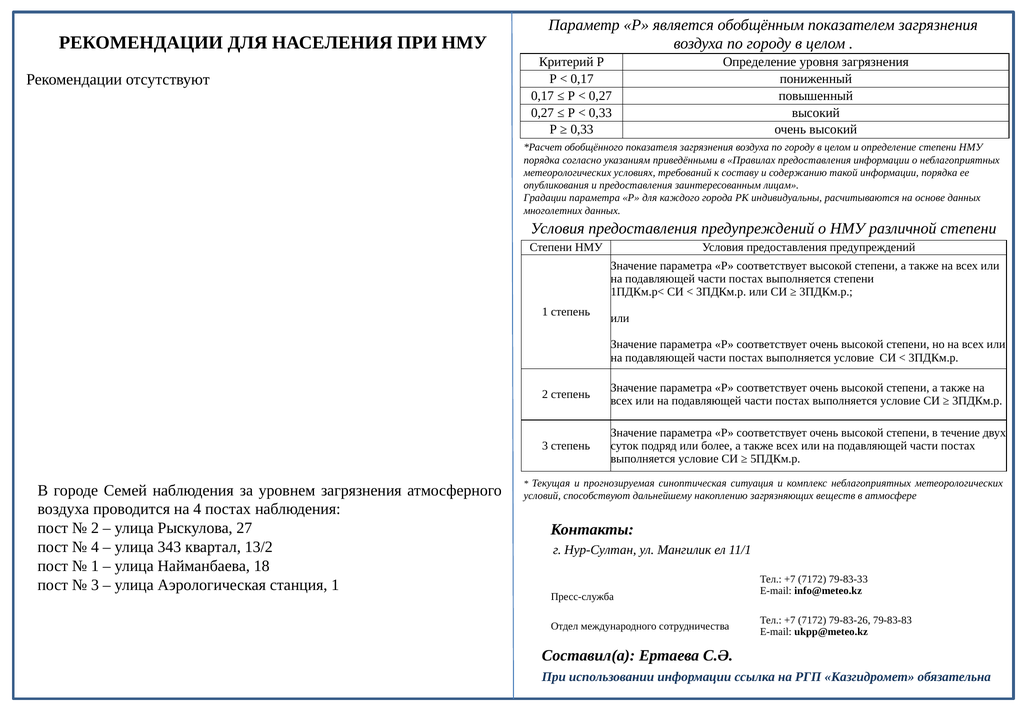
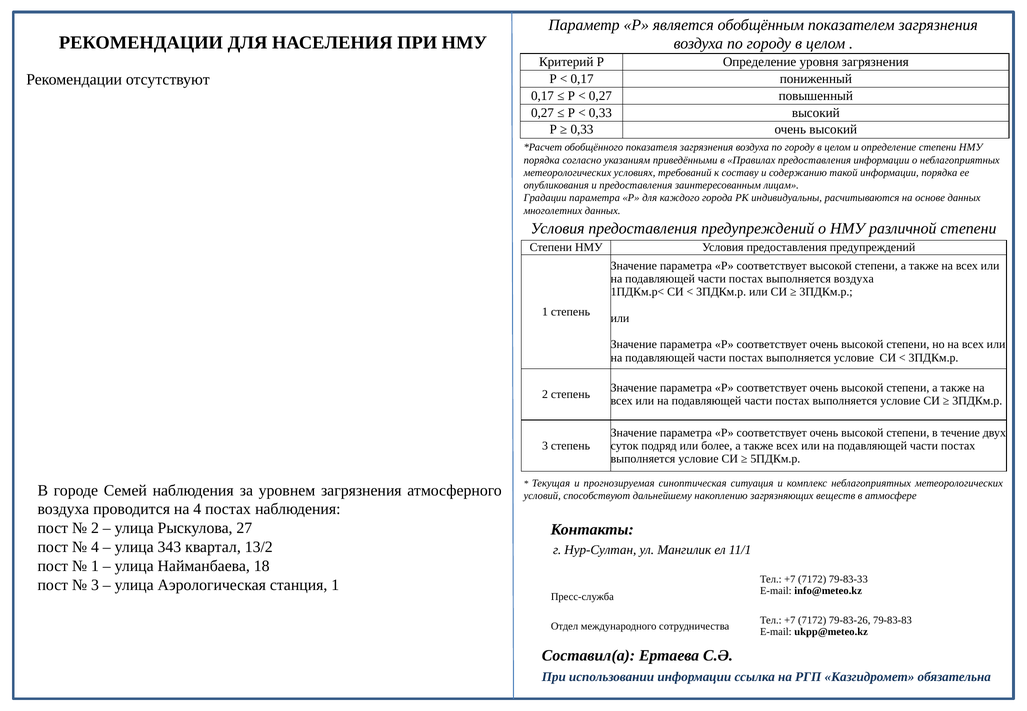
выполняется степени: степени -> воздуха
